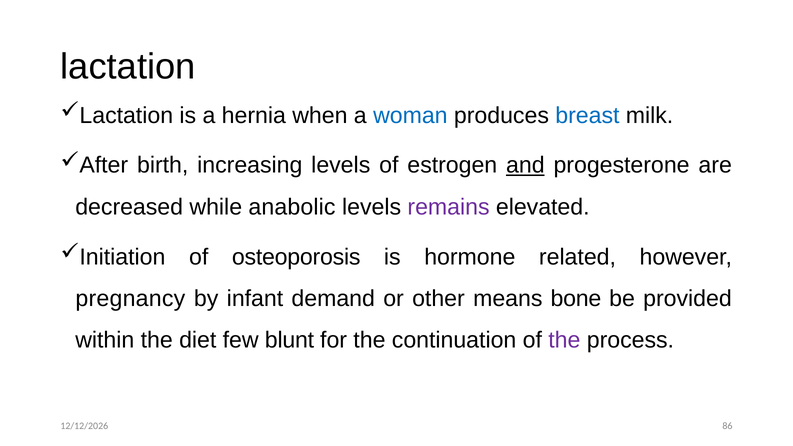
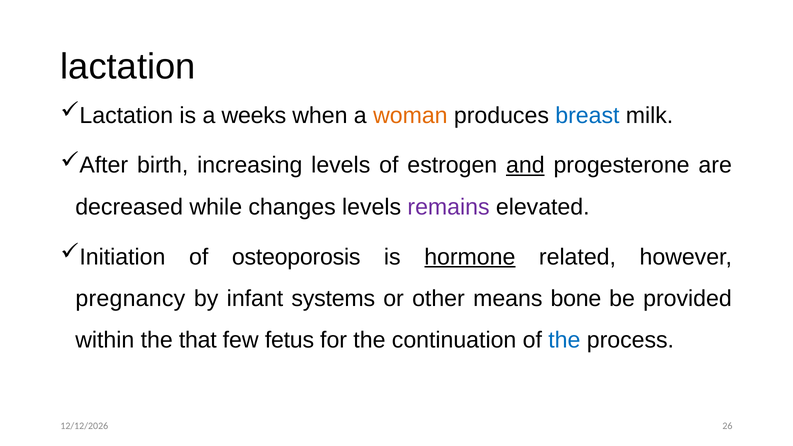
hernia: hernia -> weeks
woman colour: blue -> orange
anabolic: anabolic -> changes
hormone underline: none -> present
demand: demand -> systems
diet: diet -> that
blunt: blunt -> fetus
the at (564, 340) colour: purple -> blue
86: 86 -> 26
